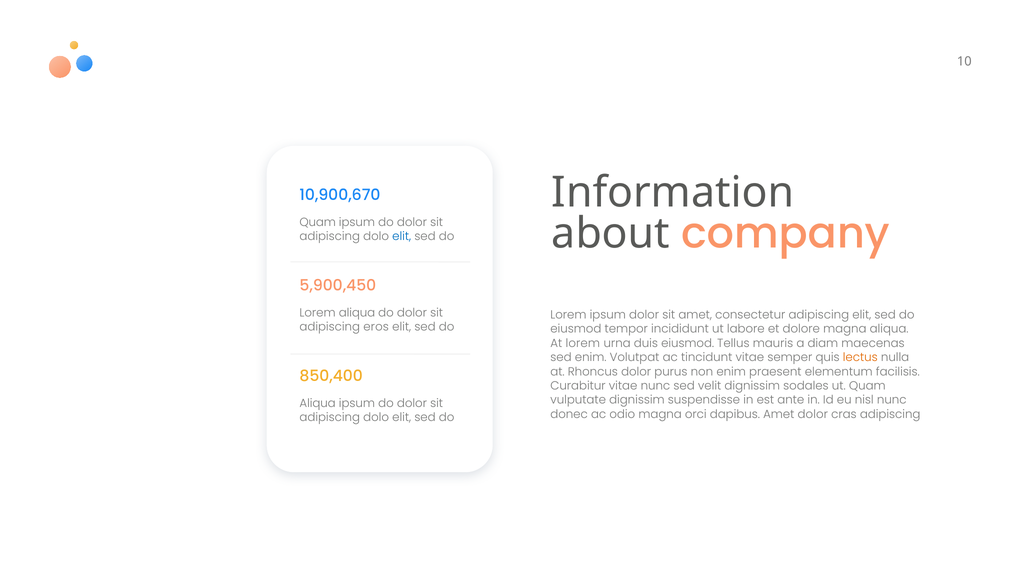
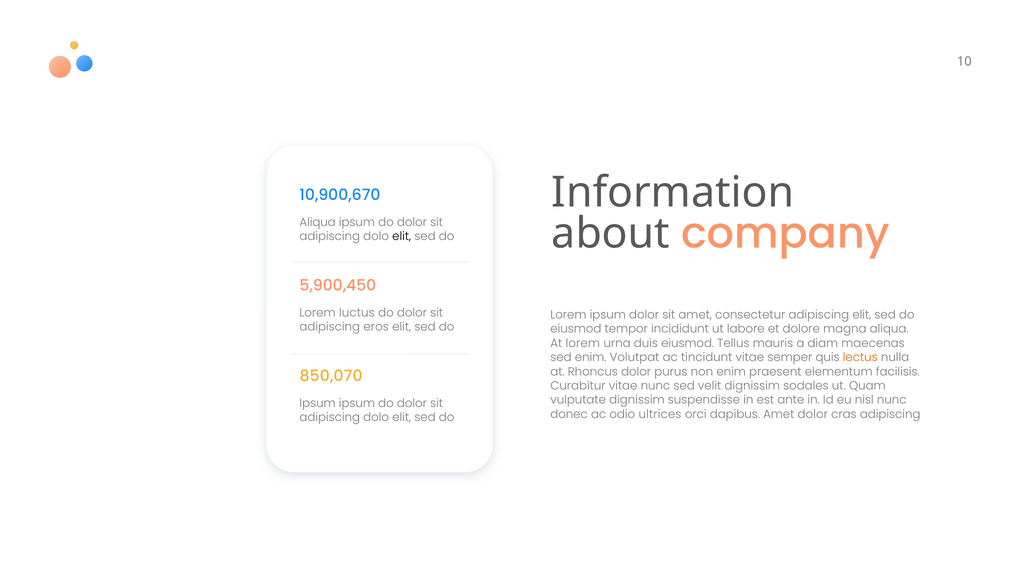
Quam at (318, 222): Quam -> Aliqua
elit at (402, 236) colour: blue -> black
Lorem aliqua: aliqua -> luctus
850,400: 850,400 -> 850,070
Aliqua at (318, 403): Aliqua -> Ipsum
odio magna: magna -> ultrices
